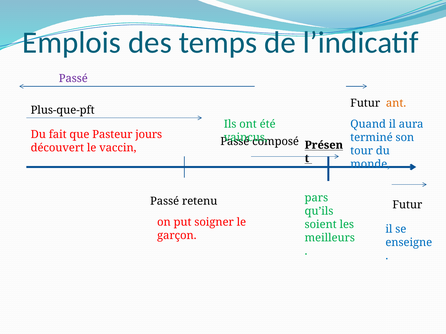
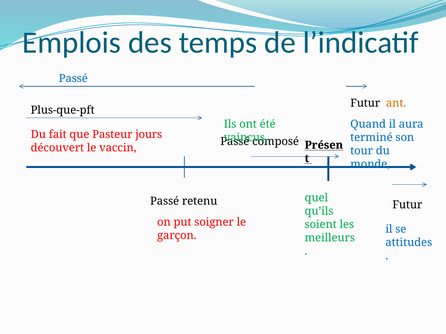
Passé at (73, 79) colour: purple -> blue
pars: pars -> quel
enseigne: enseigne -> attitudes
